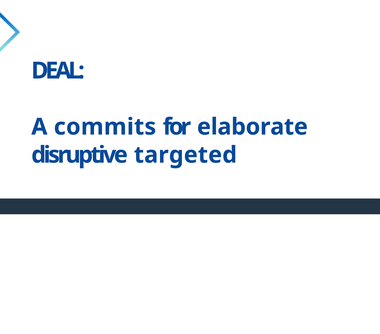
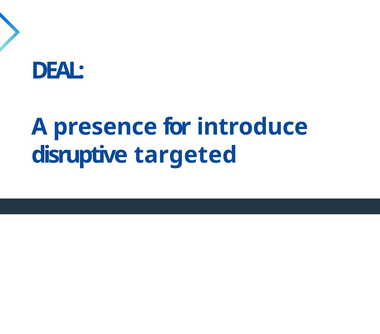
commits: commits -> presence
elaborate: elaborate -> introduce
